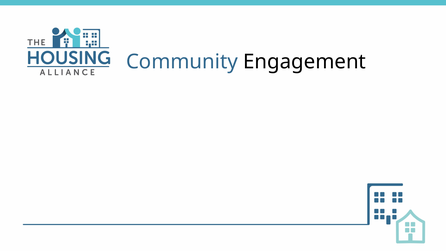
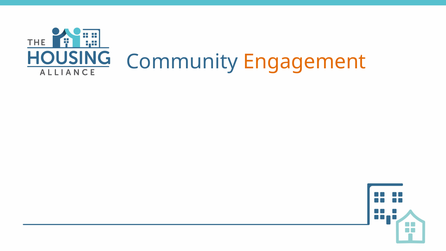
Engagement colour: black -> orange
